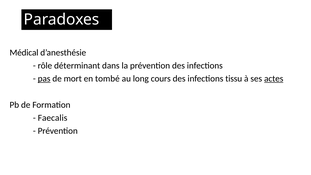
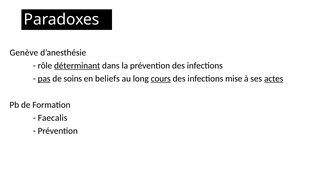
Médical: Médical -> Genève
déterminant underline: none -> present
mort: mort -> soins
tombé: tombé -> beliefs
cours underline: none -> present
tissu: tissu -> mise
